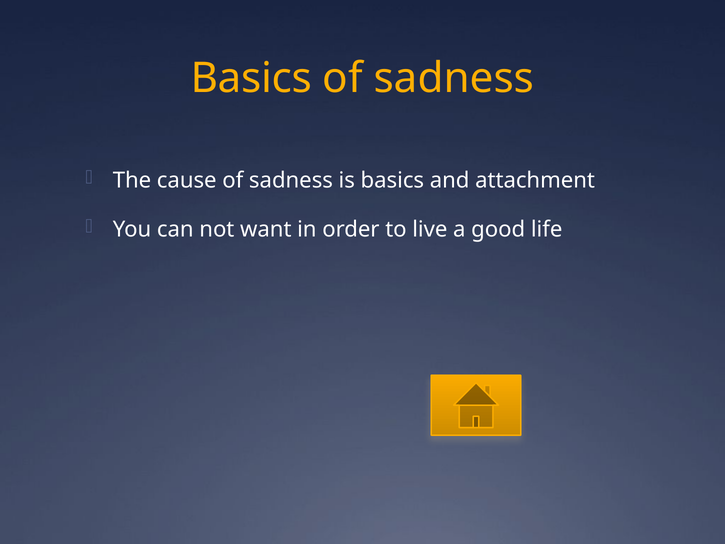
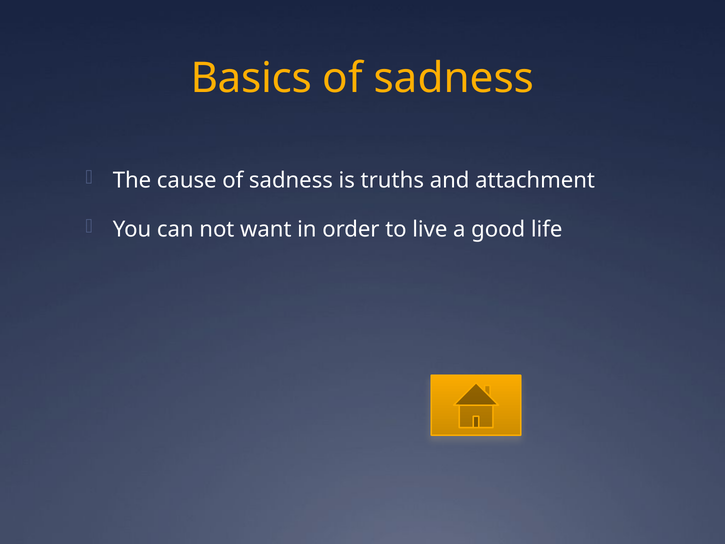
is basics: basics -> truths
